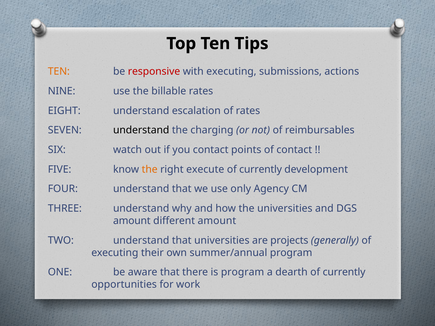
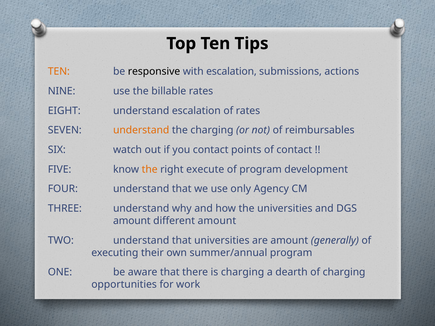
responsive colour: red -> black
with executing: executing -> escalation
understand at (141, 130) colour: black -> orange
currently at (261, 169): currently -> program
are projects: projects -> amount
is program: program -> charging
dearth of currently: currently -> charging
